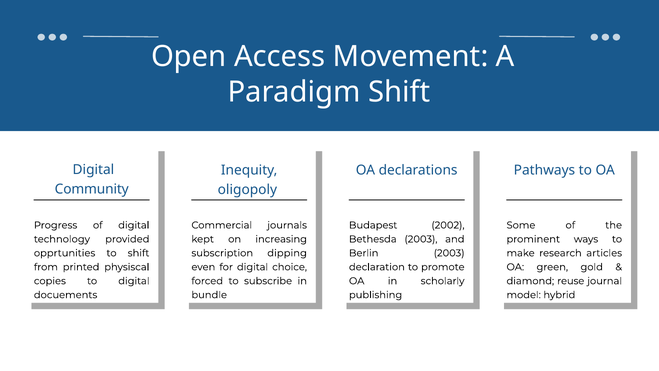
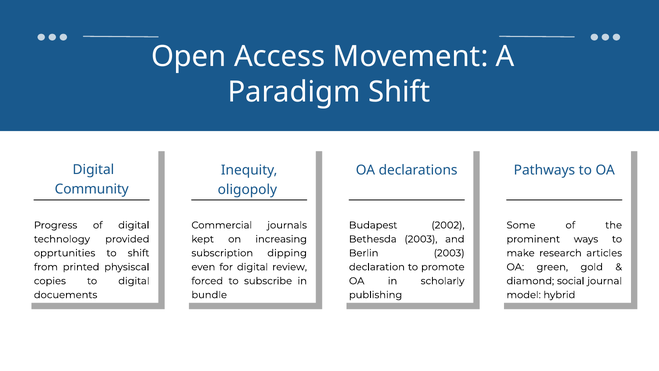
choice: choice -> review
reuse: reuse -> social
